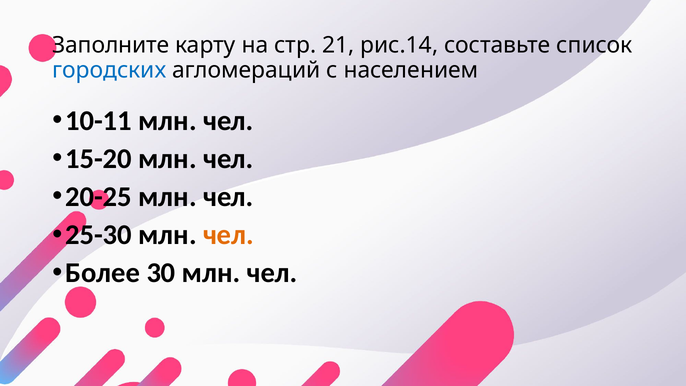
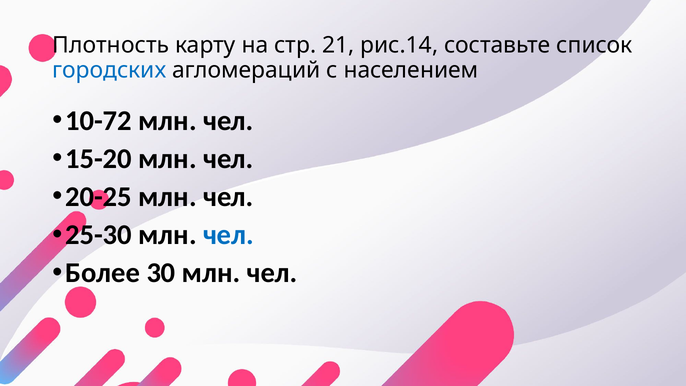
Заполните: Заполните -> Плотность
10-11: 10-11 -> 10-72
чел at (228, 235) colour: orange -> blue
